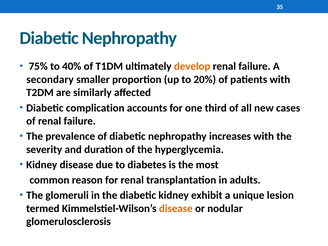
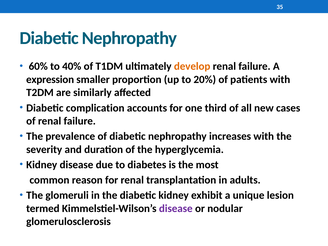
75%: 75% -> 60%
secondary: secondary -> expression
disease at (176, 208) colour: orange -> purple
